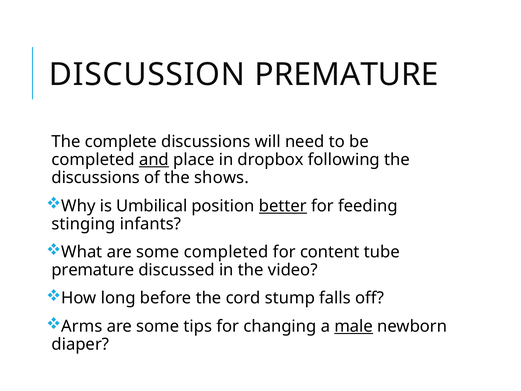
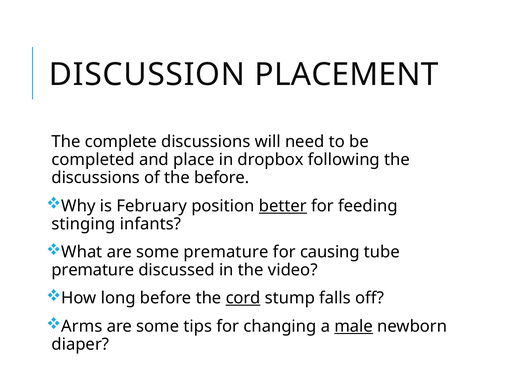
DISCUSSION PREMATURE: PREMATURE -> PLACEMENT
and underline: present -> none
the shows: shows -> before
Umbilical: Umbilical -> February
some completed: completed -> premature
content: content -> causing
cord underline: none -> present
